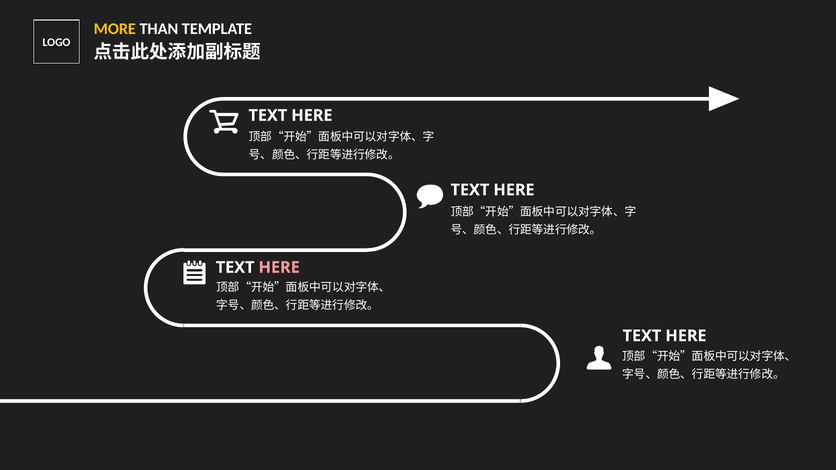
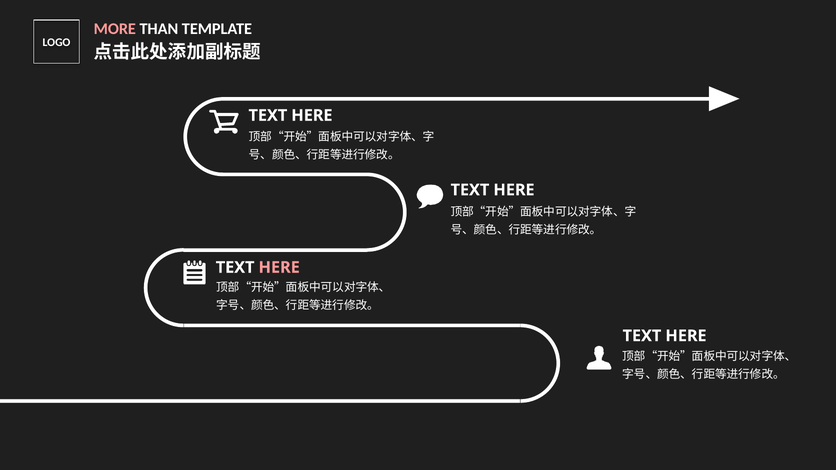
MORE colour: yellow -> pink
